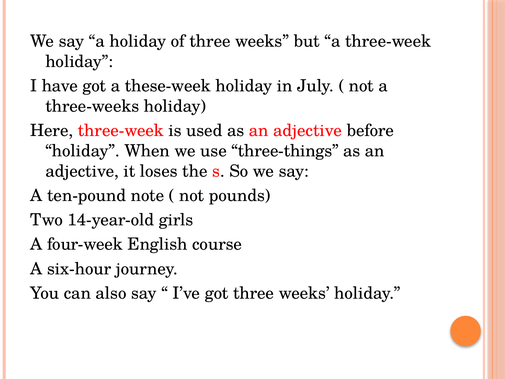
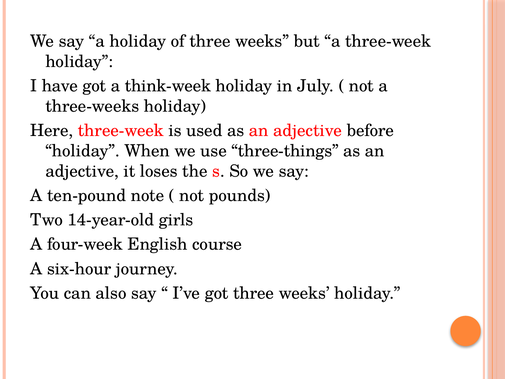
these-week: these-week -> think-week
